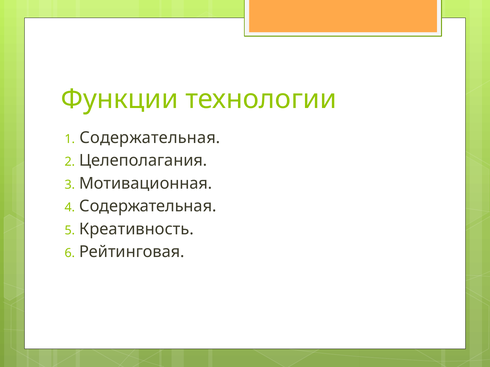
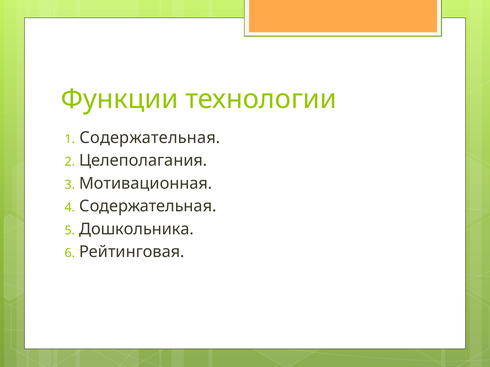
Креативность: Креативность -> Дошкольника
